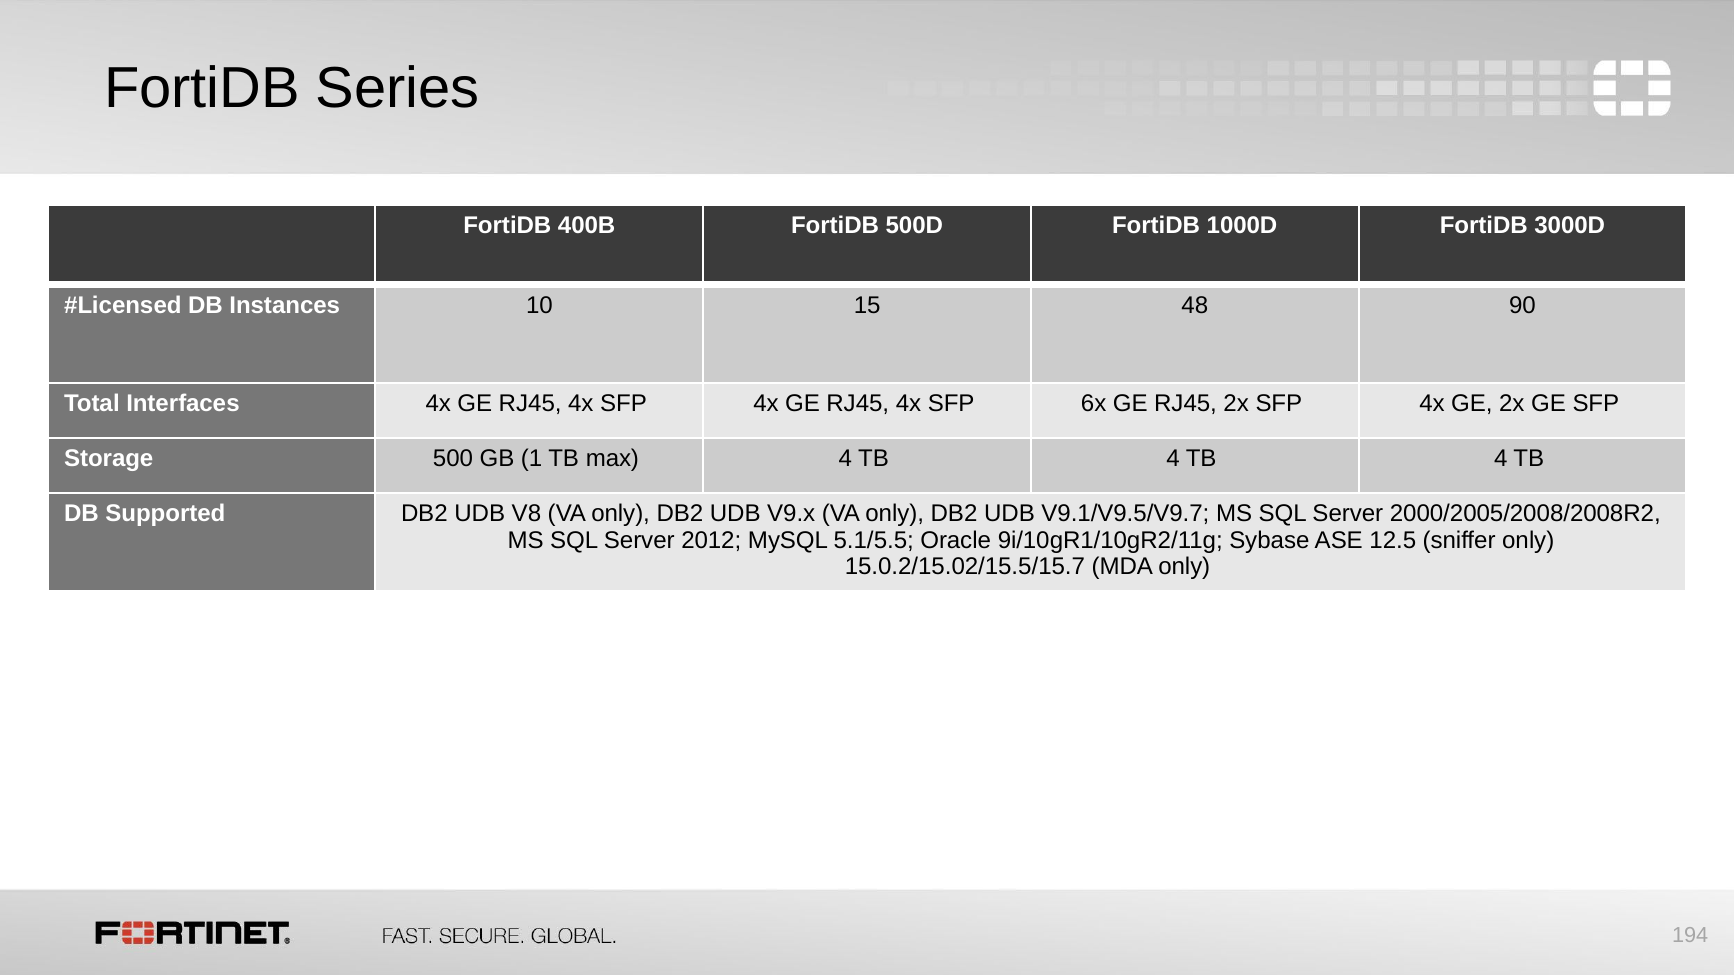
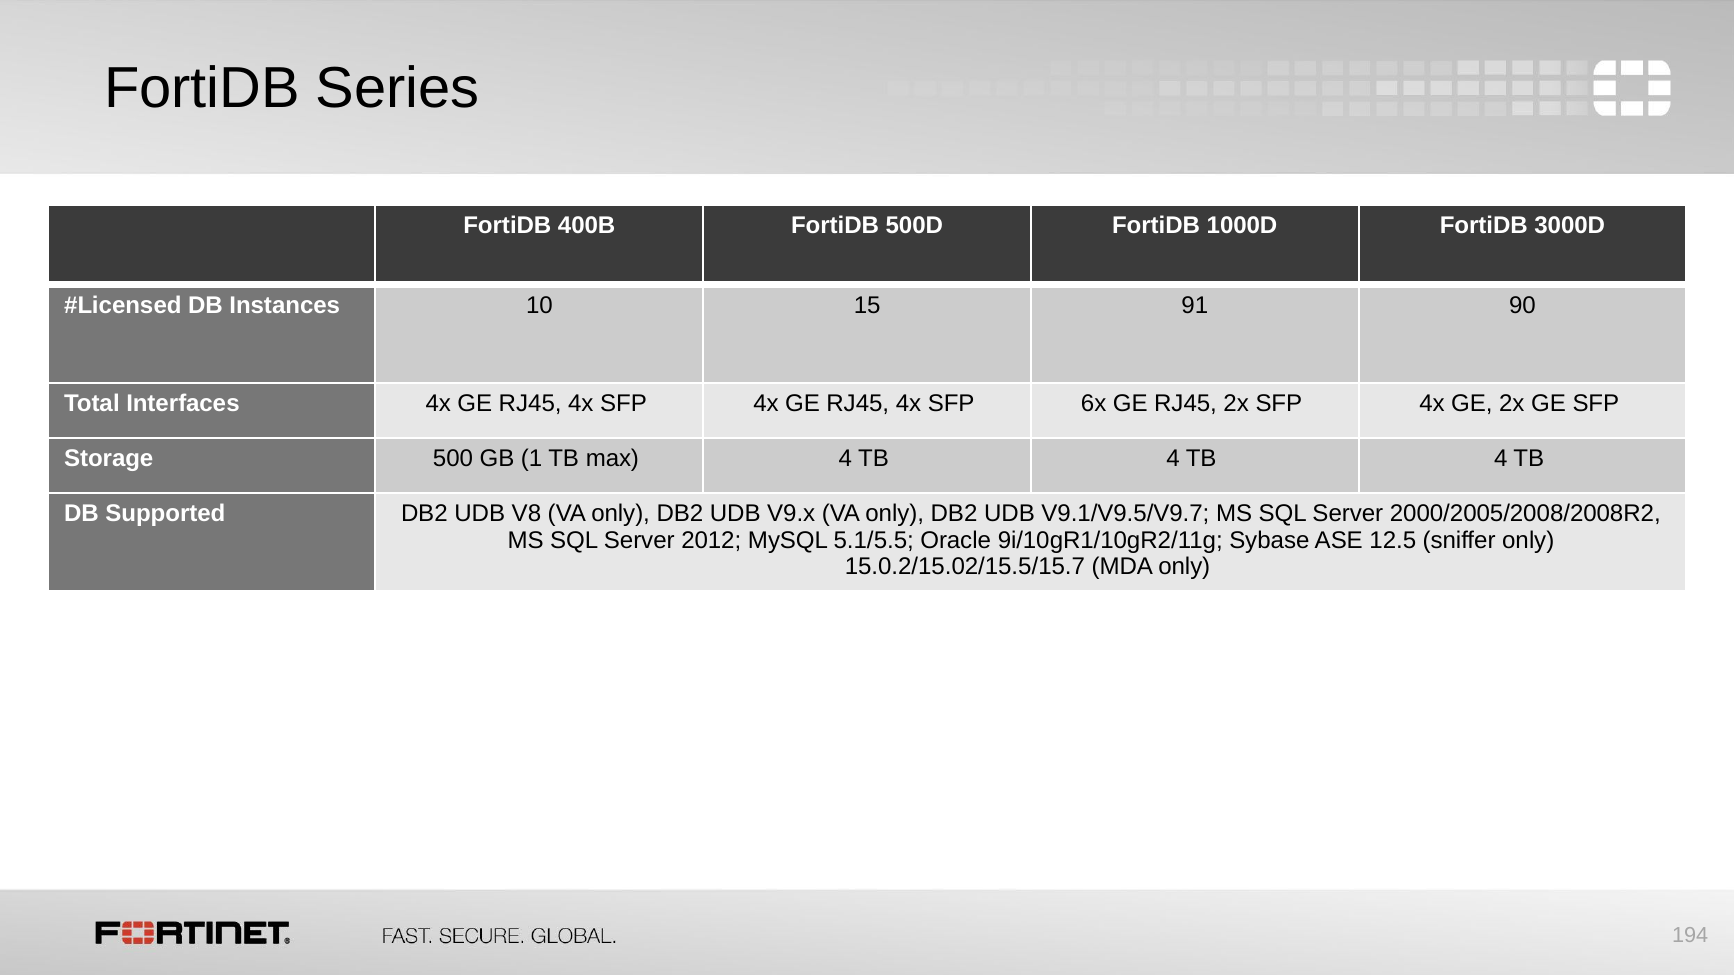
48: 48 -> 91
